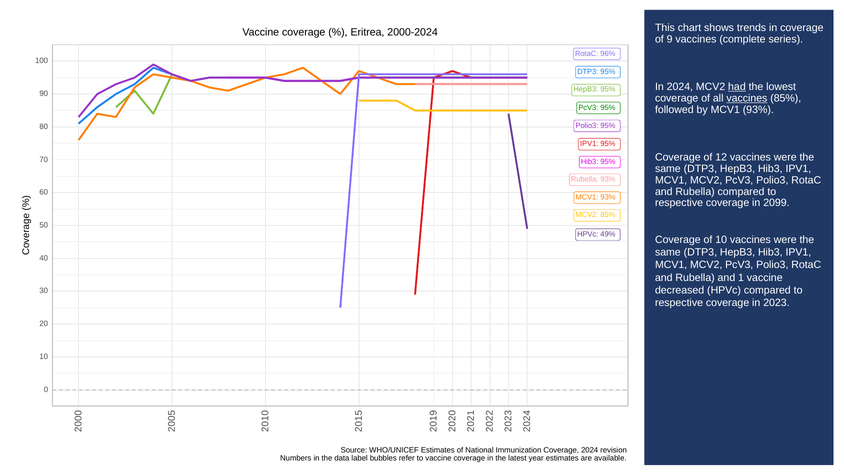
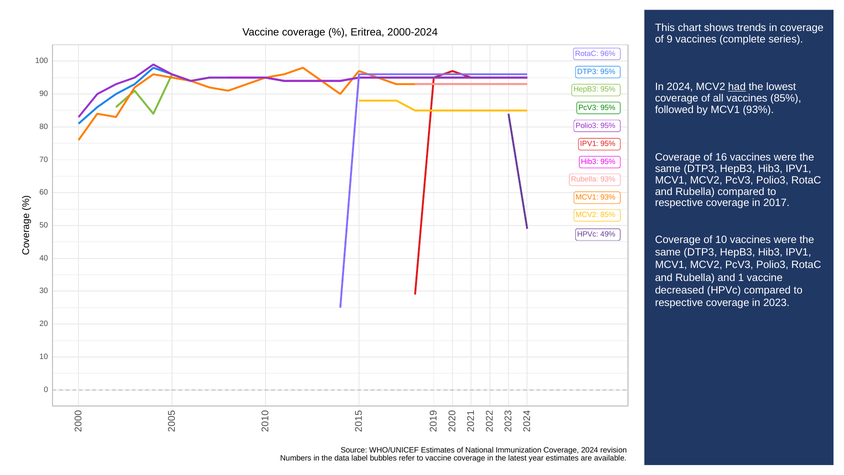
vaccines at (747, 98) underline: present -> none
12: 12 -> 16
2099: 2099 -> 2017
